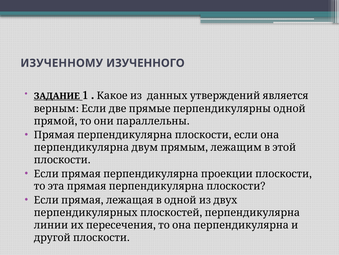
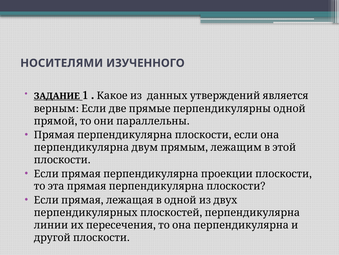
ИЗУЧЕННОМУ: ИЗУЧЕННОМУ -> НОСИТЕЛЯМИ
